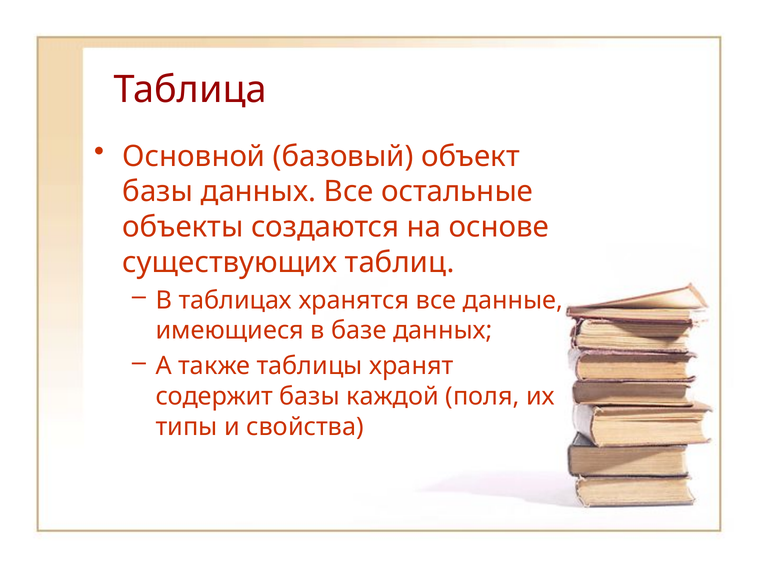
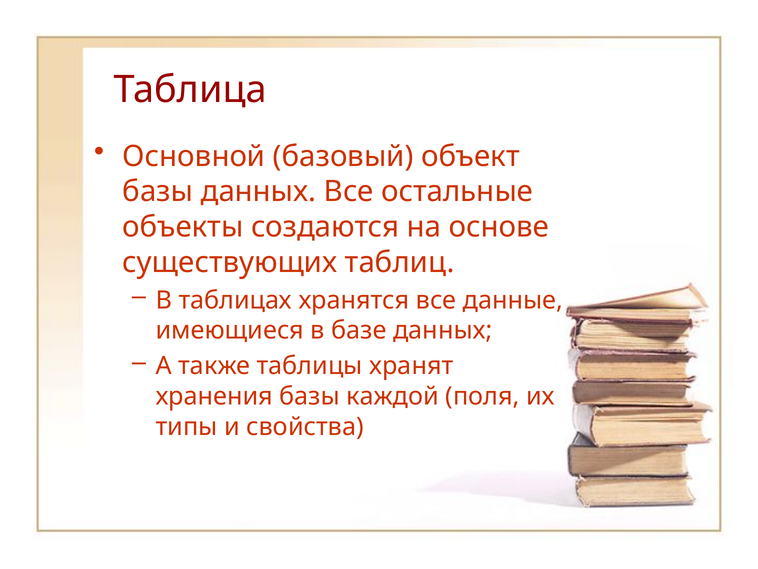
содержит: содержит -> хранения
